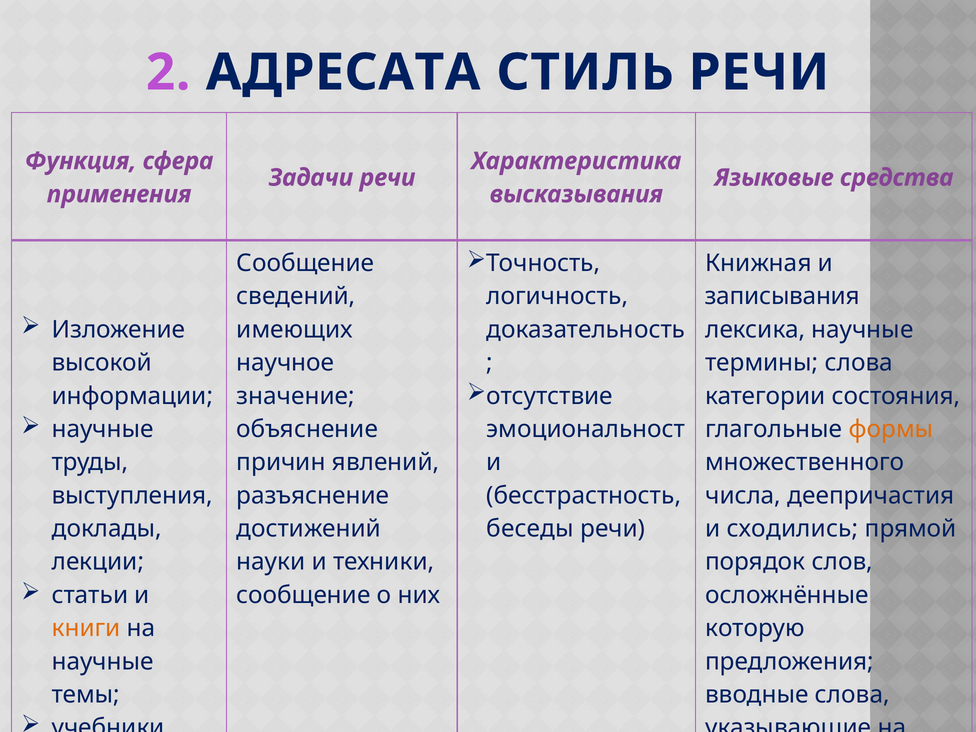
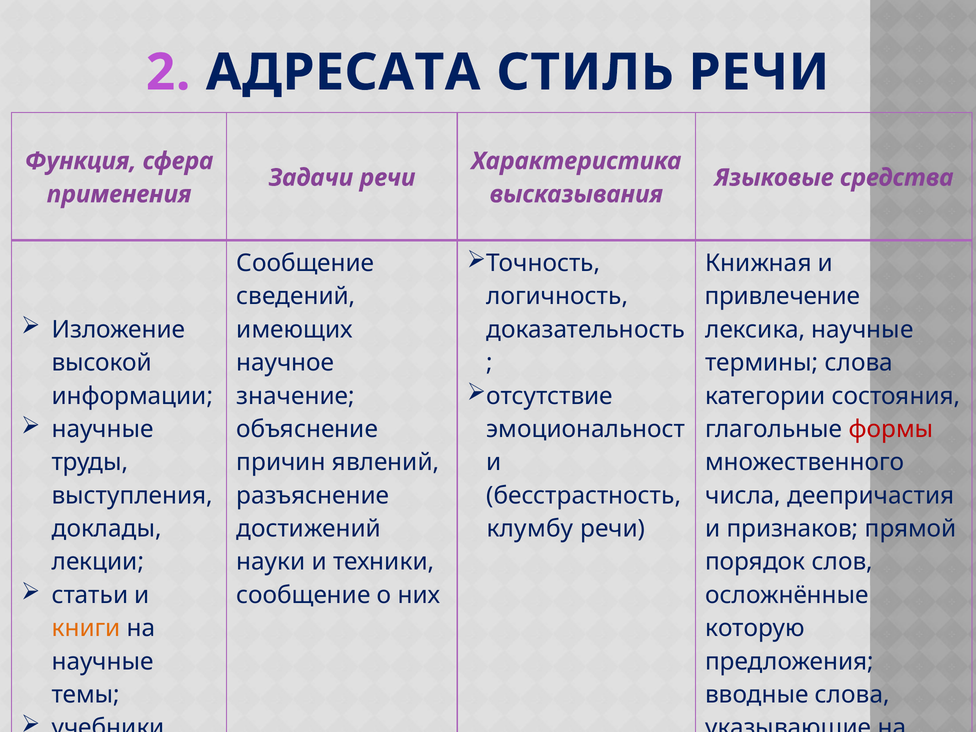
записывания: записывания -> привлечение
формы colour: orange -> red
беседы: беседы -> клумбу
сходились: сходились -> признаков
